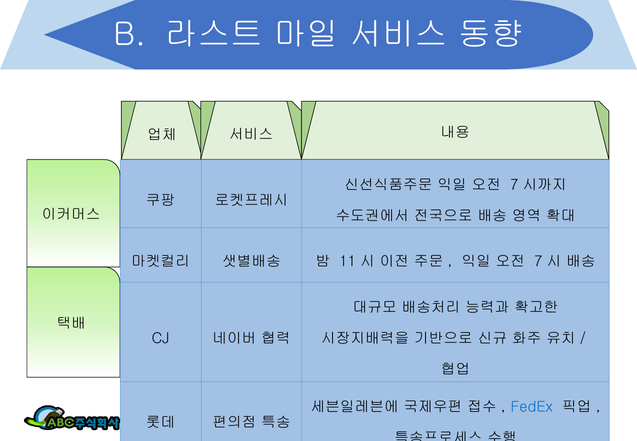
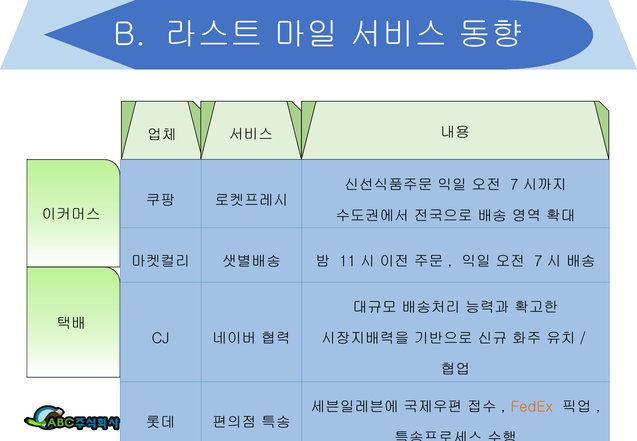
FedEx colour: blue -> orange
